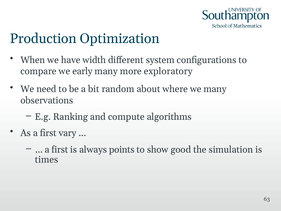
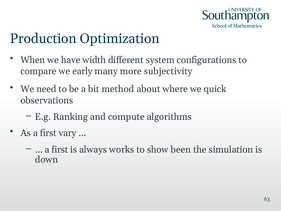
exploratory: exploratory -> subjectivity
random: random -> method
we many: many -> quick
points: points -> works
good: good -> been
times: times -> down
